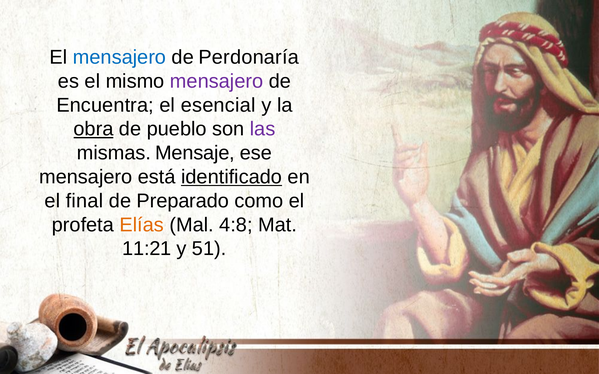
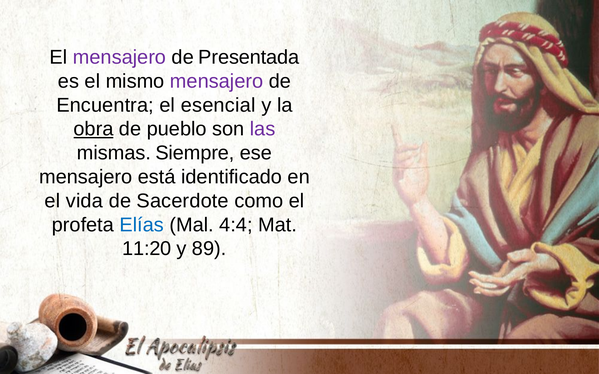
mensajero at (120, 57) colour: blue -> purple
Perdonaría: Perdonaría -> Presentada
Mensaje: Mensaje -> Siempre
identificado underline: present -> none
final: final -> vida
Preparado: Preparado -> Sacerdote
Elías colour: orange -> blue
4:8: 4:8 -> 4:4
11:21: 11:21 -> 11:20
51: 51 -> 89
